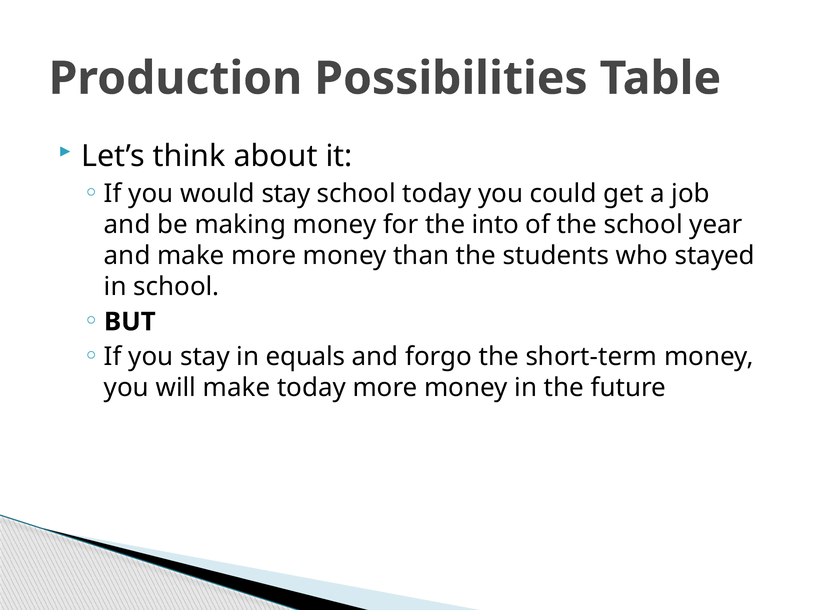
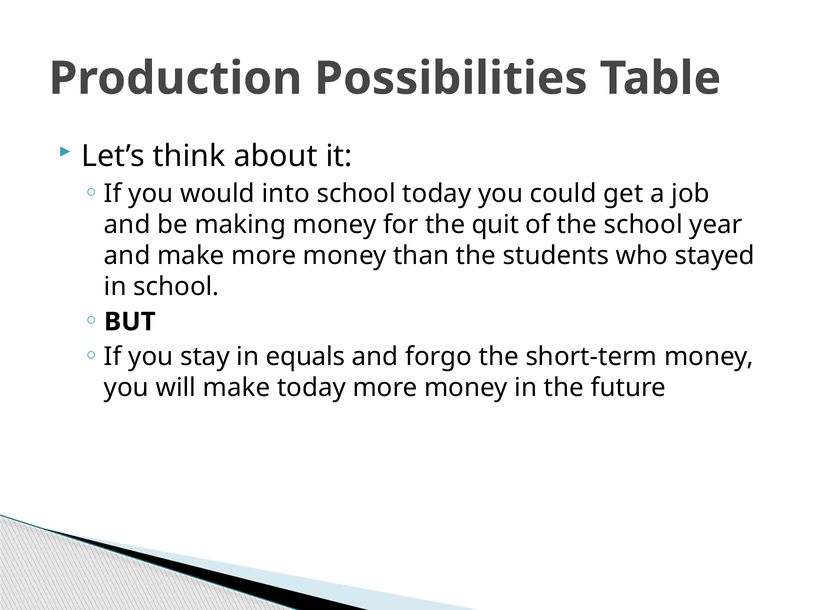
would stay: stay -> into
into: into -> quit
